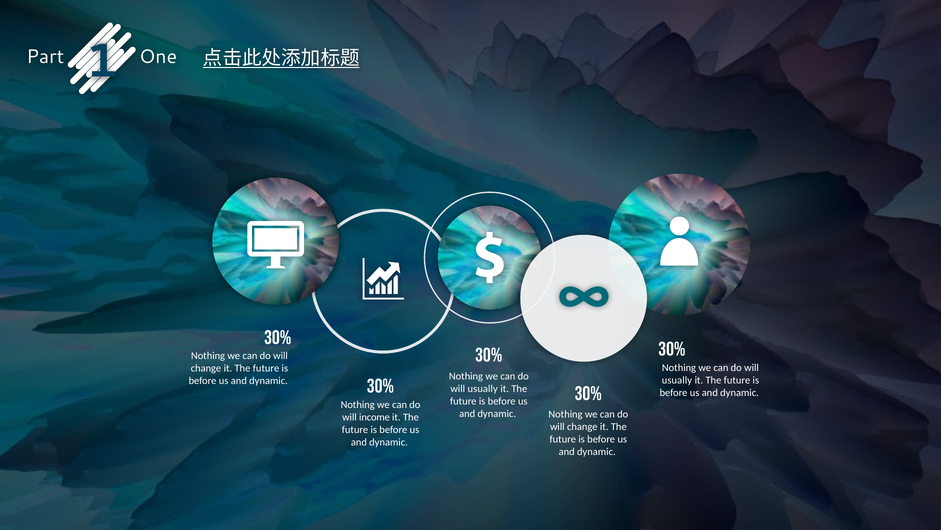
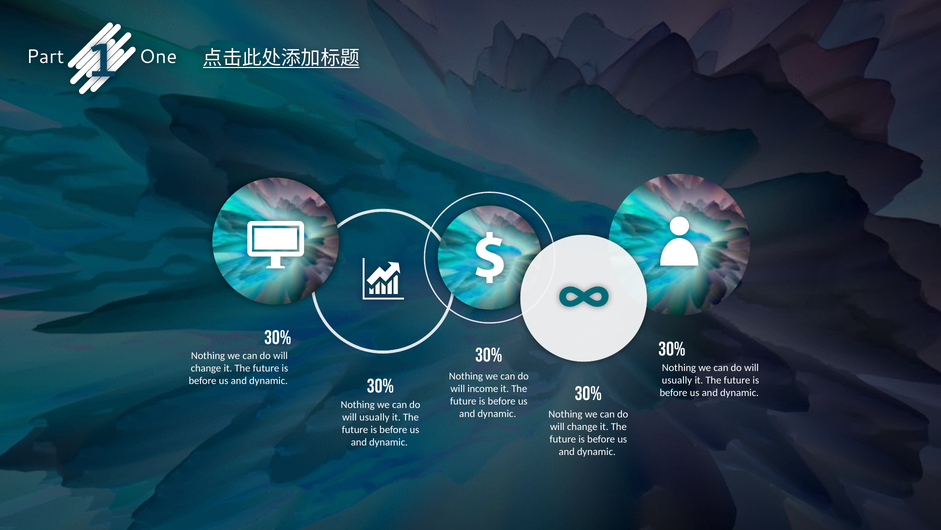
usually at (483, 388): usually -> income
income at (375, 417): income -> usually
